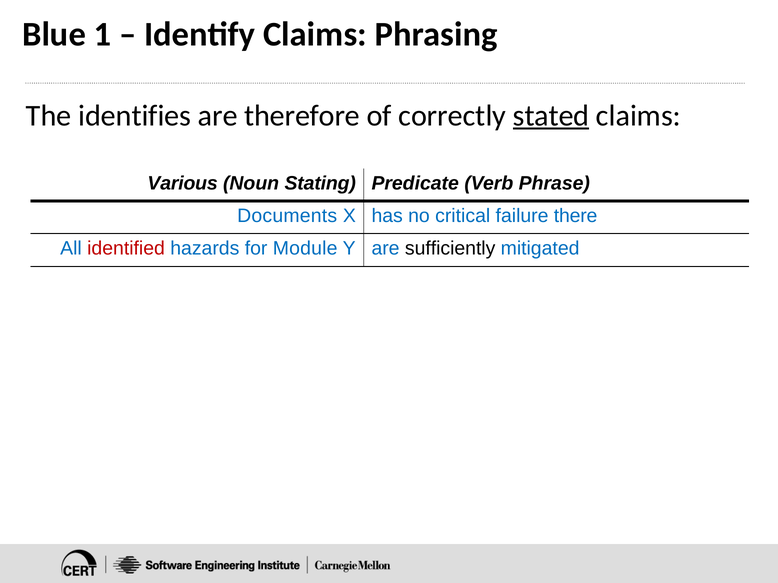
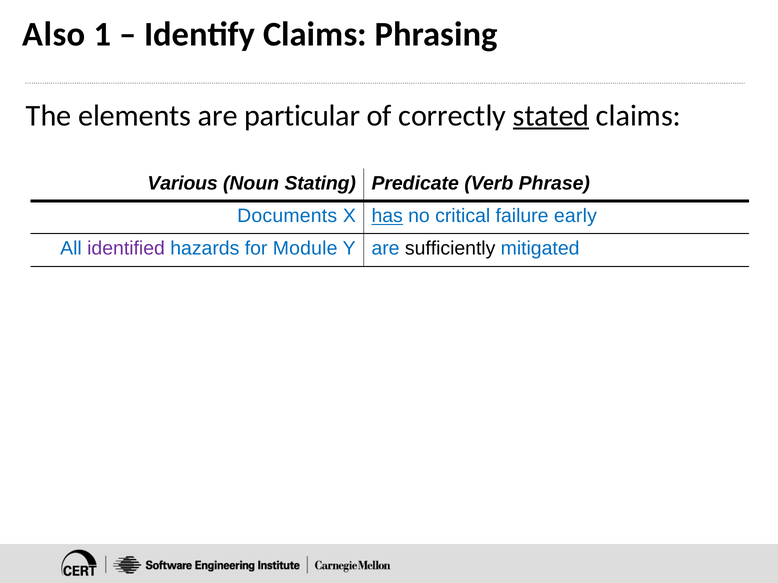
Blue: Blue -> Also
identifies: identifies -> elements
therefore: therefore -> particular
has underline: none -> present
there: there -> early
identified colour: red -> purple
